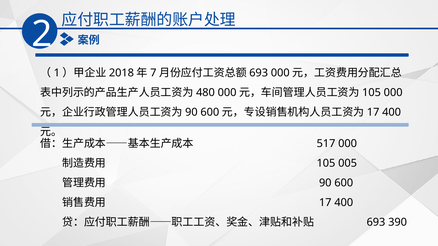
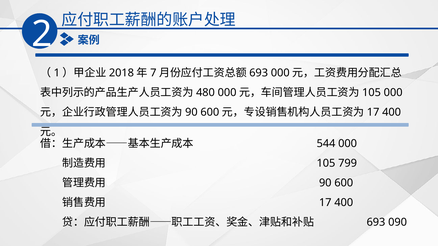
517: 517 -> 544
005: 005 -> 799
390: 390 -> 090
